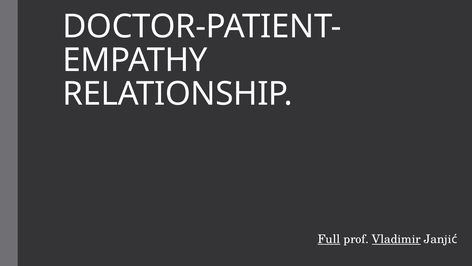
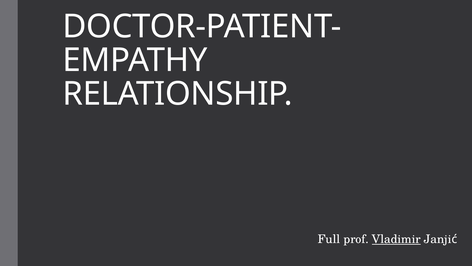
Full underline: present -> none
